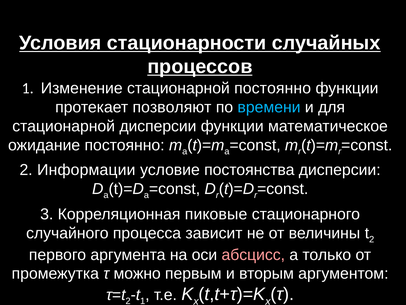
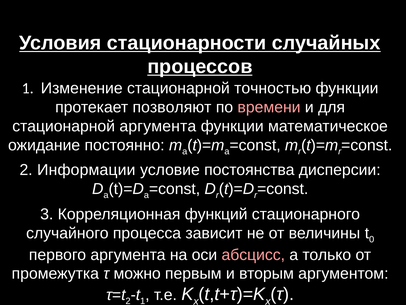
стационарной постоянно: постоянно -> точностью
времени colour: light blue -> pink
стационарной дисперсии: дисперсии -> аргумента
пиковые: пиковые -> функций
2 at (372, 239): 2 -> 0
